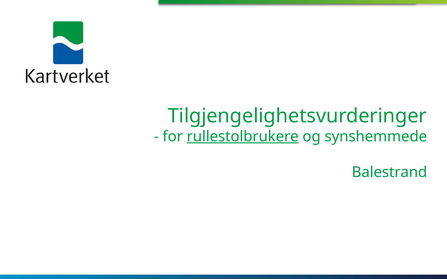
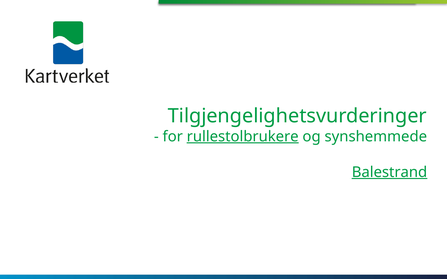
Balestrand underline: none -> present
